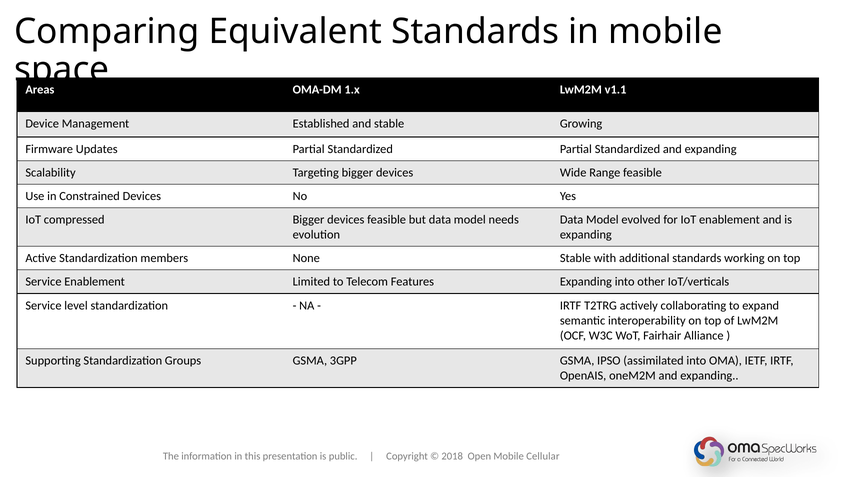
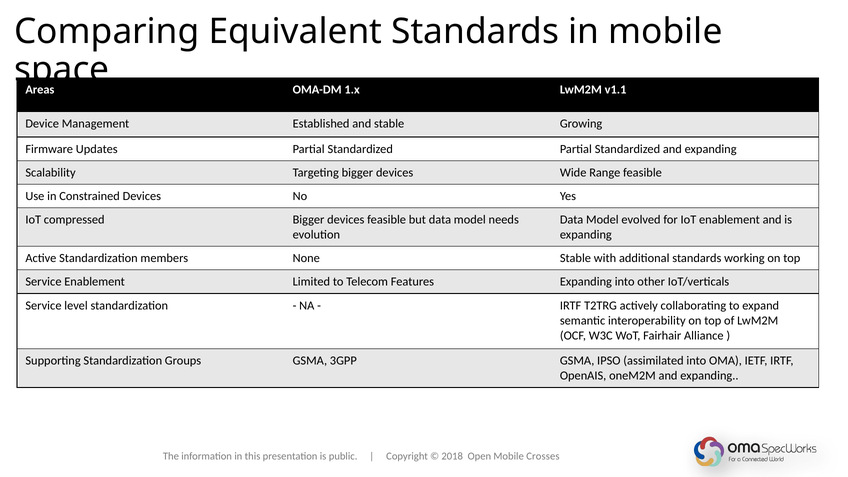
Cellular: Cellular -> Crosses
